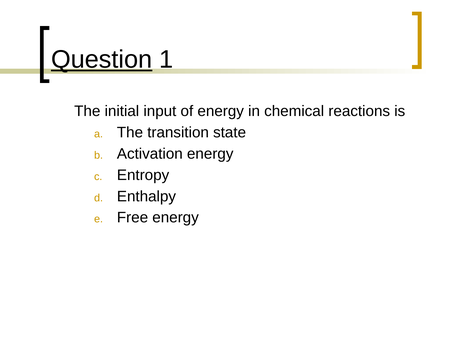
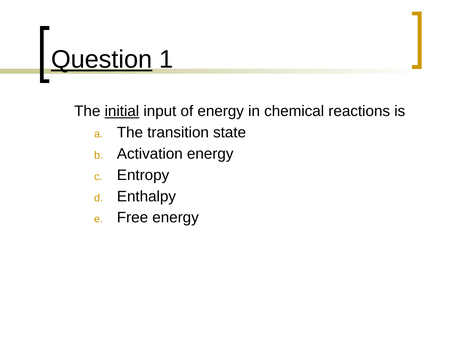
initial underline: none -> present
